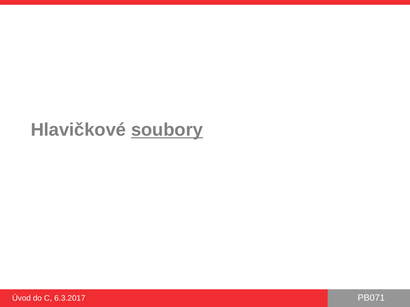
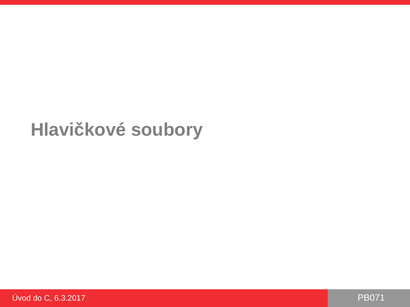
soubory underline: present -> none
